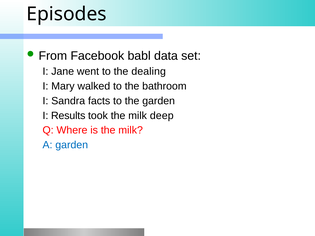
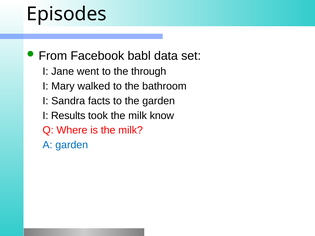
dealing: dealing -> through
deep: deep -> know
